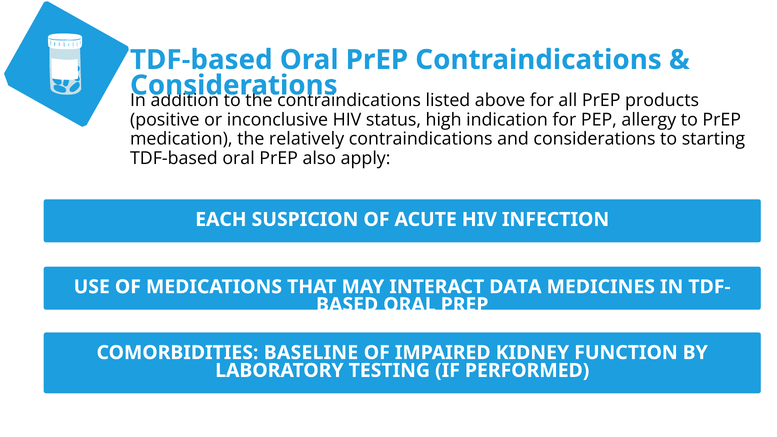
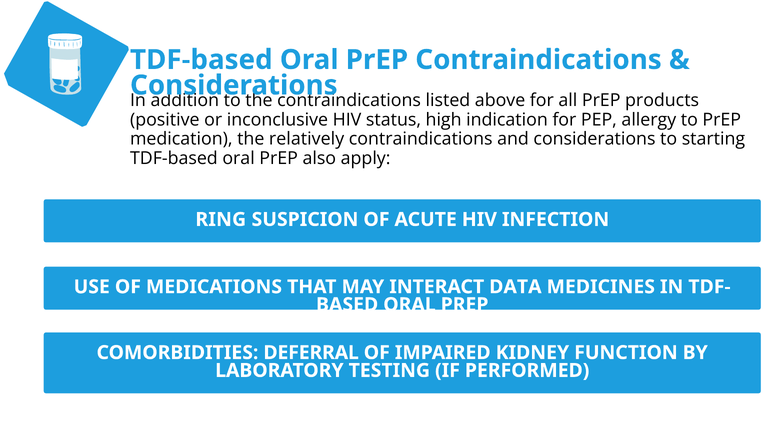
EACH: EACH -> RING
BASELINE: BASELINE -> DEFERRAL
